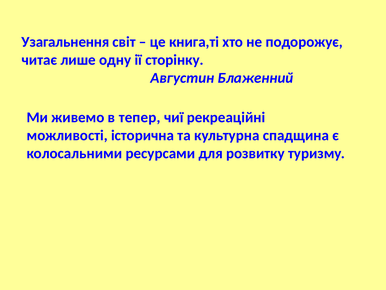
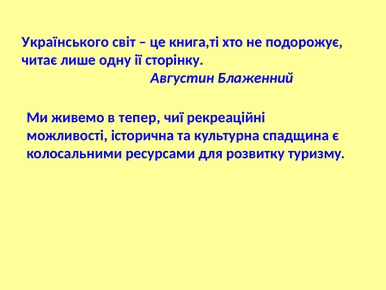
Узагальнення: Узагальнення -> Українського
